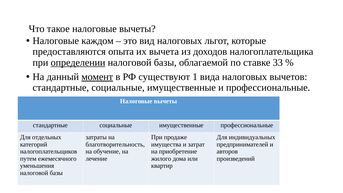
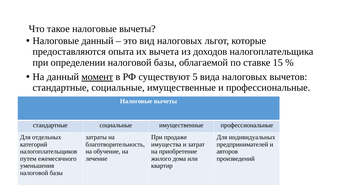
Налоговые каждом: каждом -> данный
определении underline: present -> none
33: 33 -> 15
1: 1 -> 5
